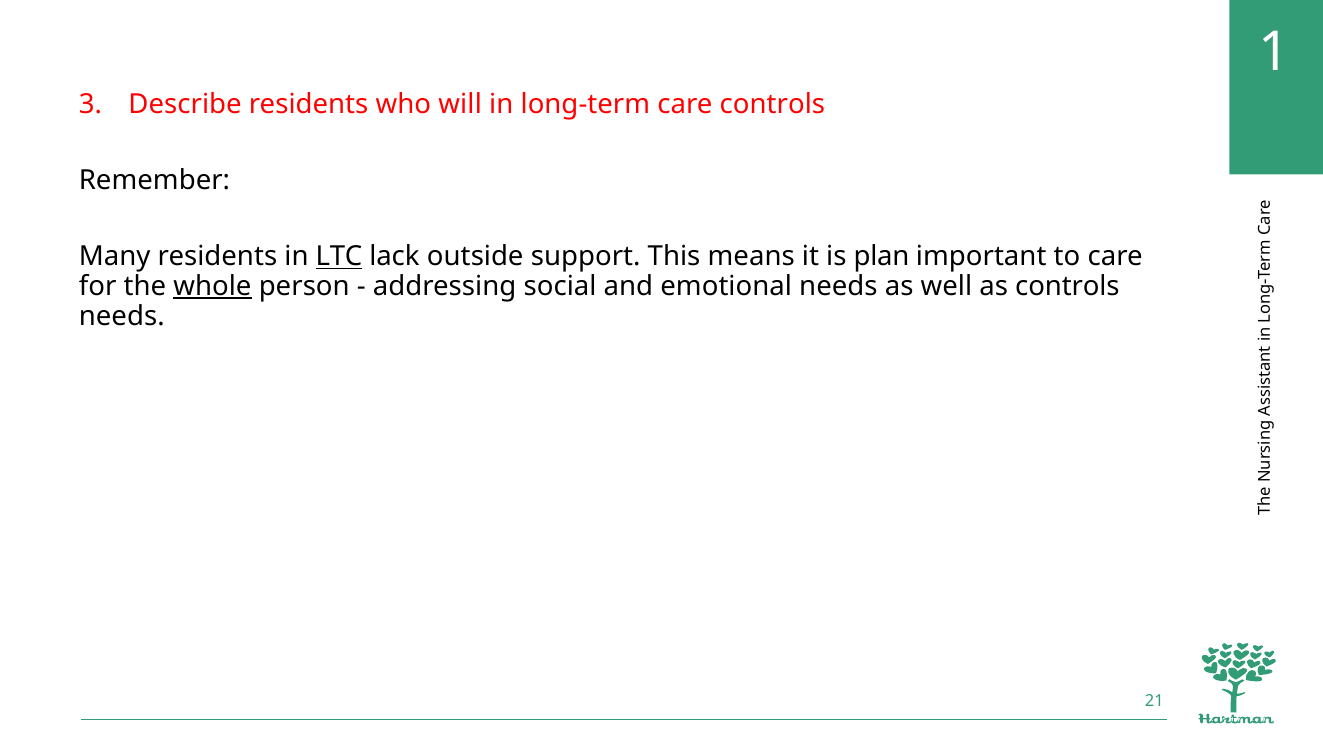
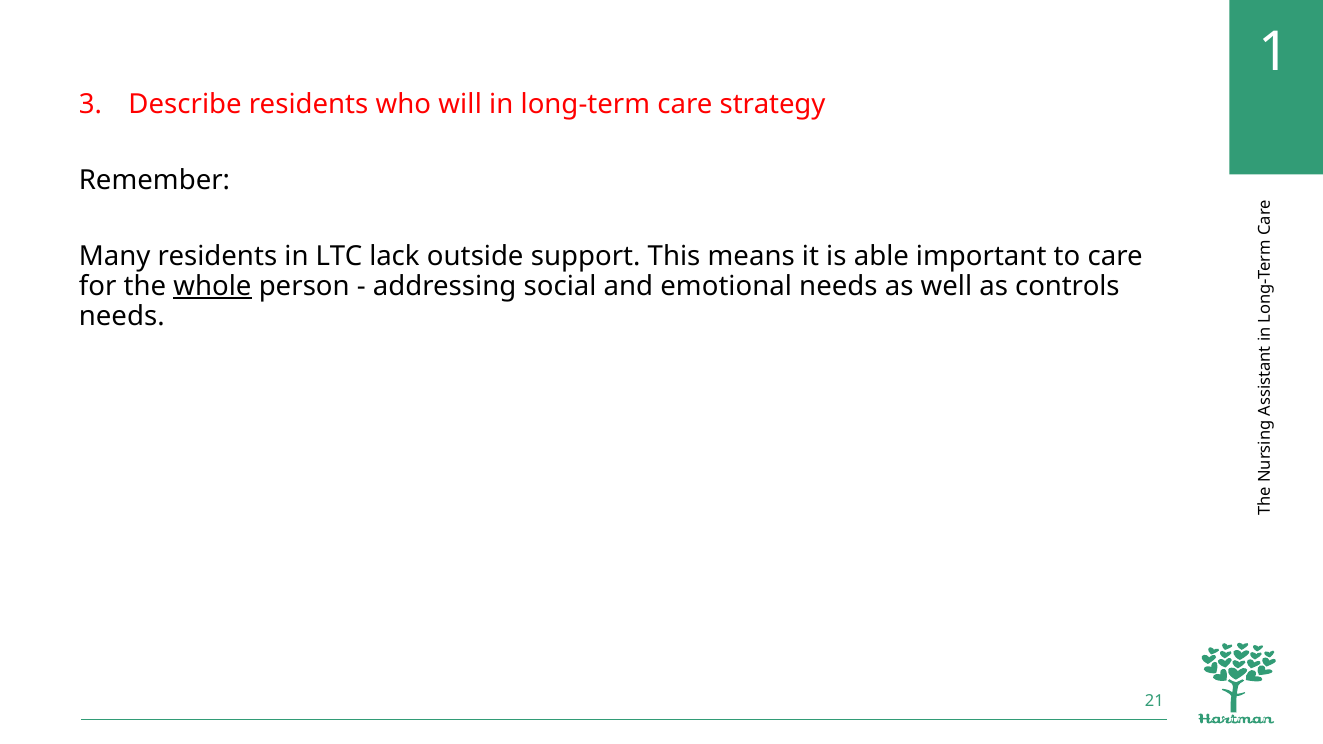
care controls: controls -> strategy
LTC underline: present -> none
plan: plan -> able
